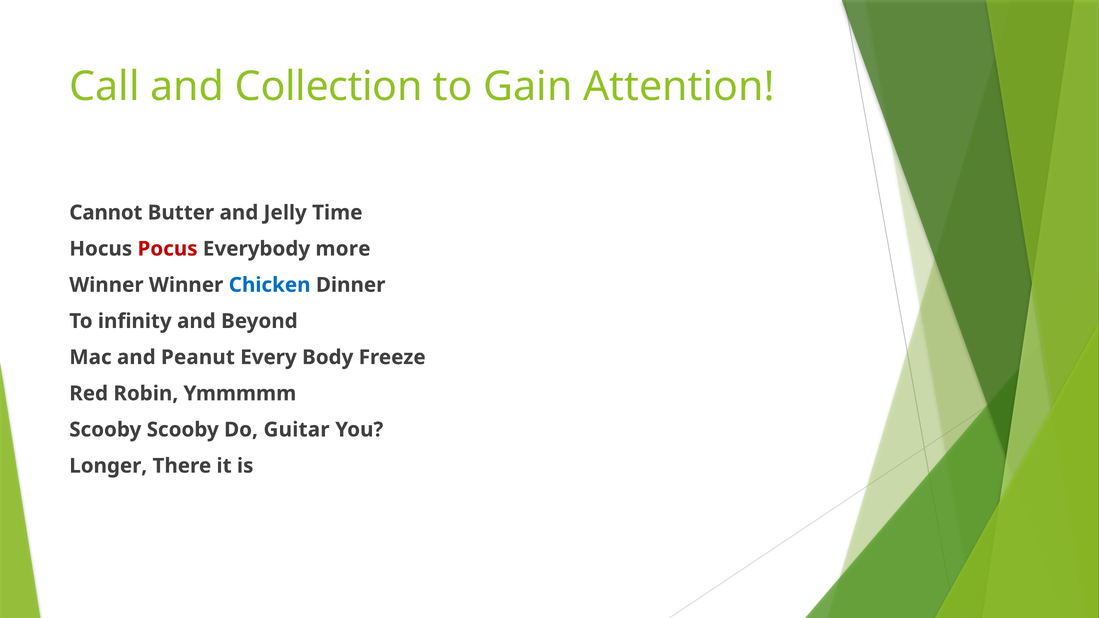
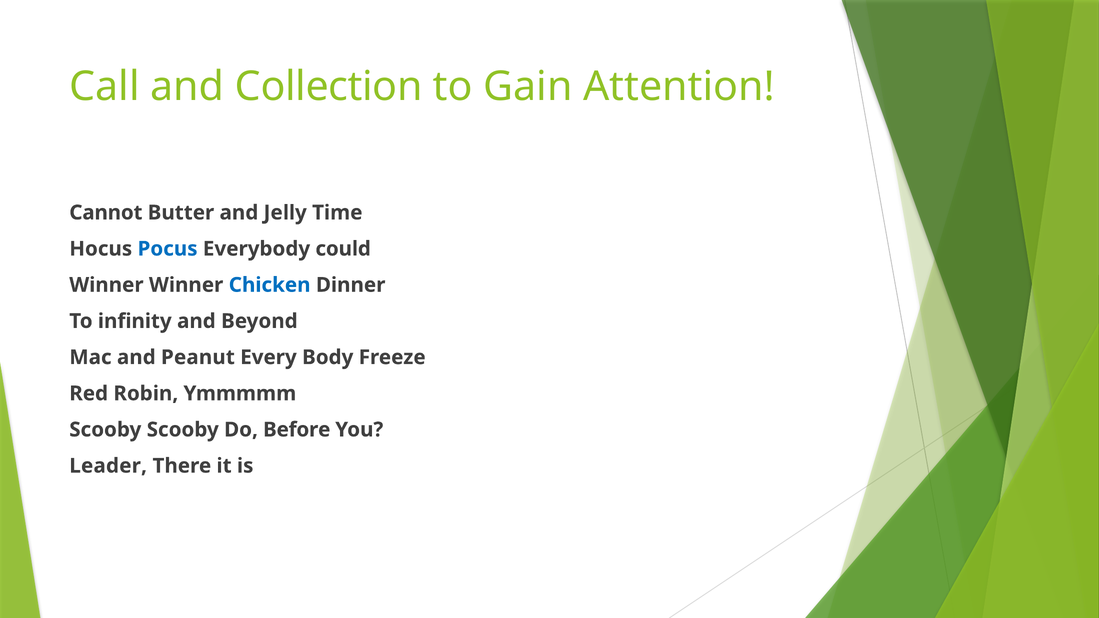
Pocus colour: red -> blue
more: more -> could
Guitar: Guitar -> Before
Longer: Longer -> Leader
